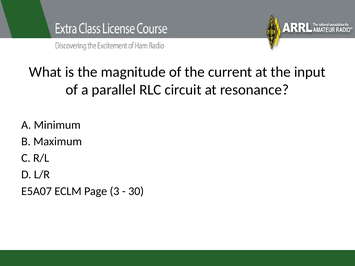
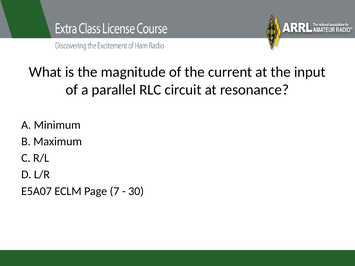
3: 3 -> 7
